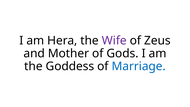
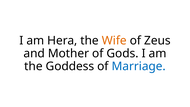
Wife colour: purple -> orange
